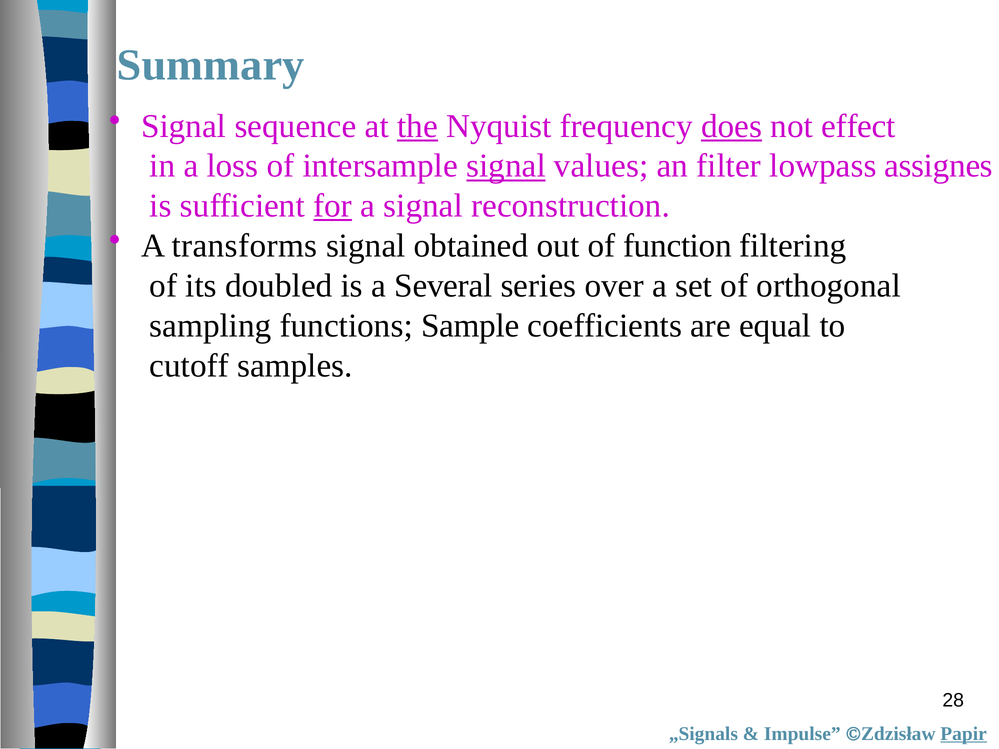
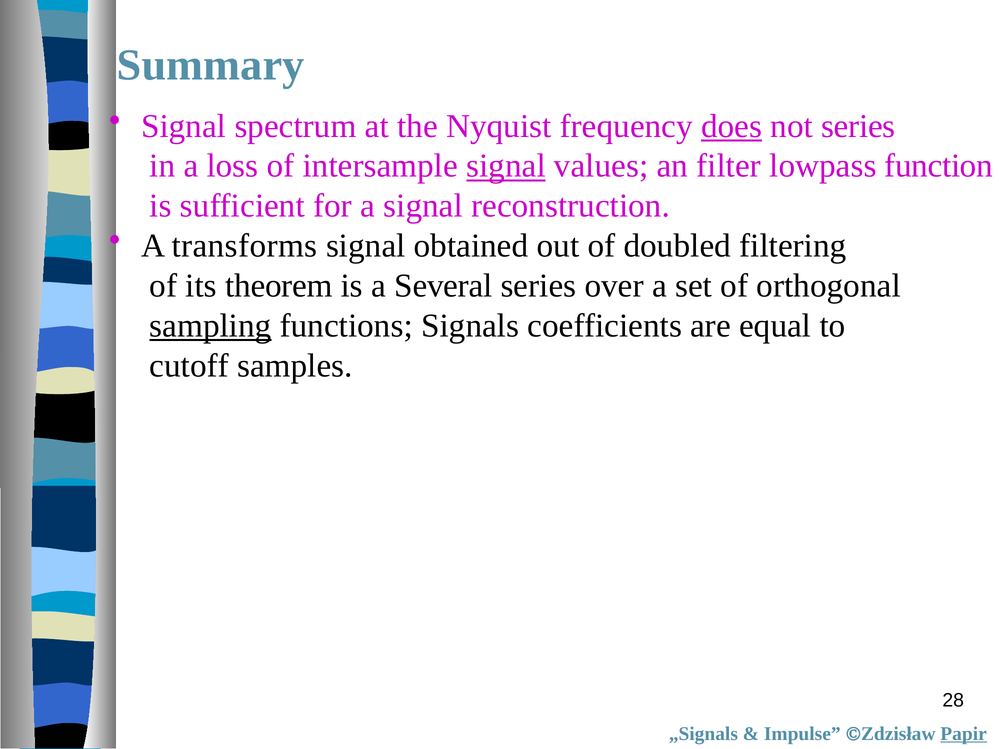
sequence: sequence -> spectrum
the underline: present -> none
not effect: effect -> series
assignes: assignes -> function
for underline: present -> none
function: function -> doubled
doubled: doubled -> theorem
sampling underline: none -> present
Sample: Sample -> Signals
